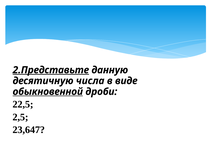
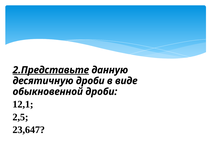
десятичную числа: числа -> дроби
обыкновенной underline: present -> none
22,5: 22,5 -> 12,1
